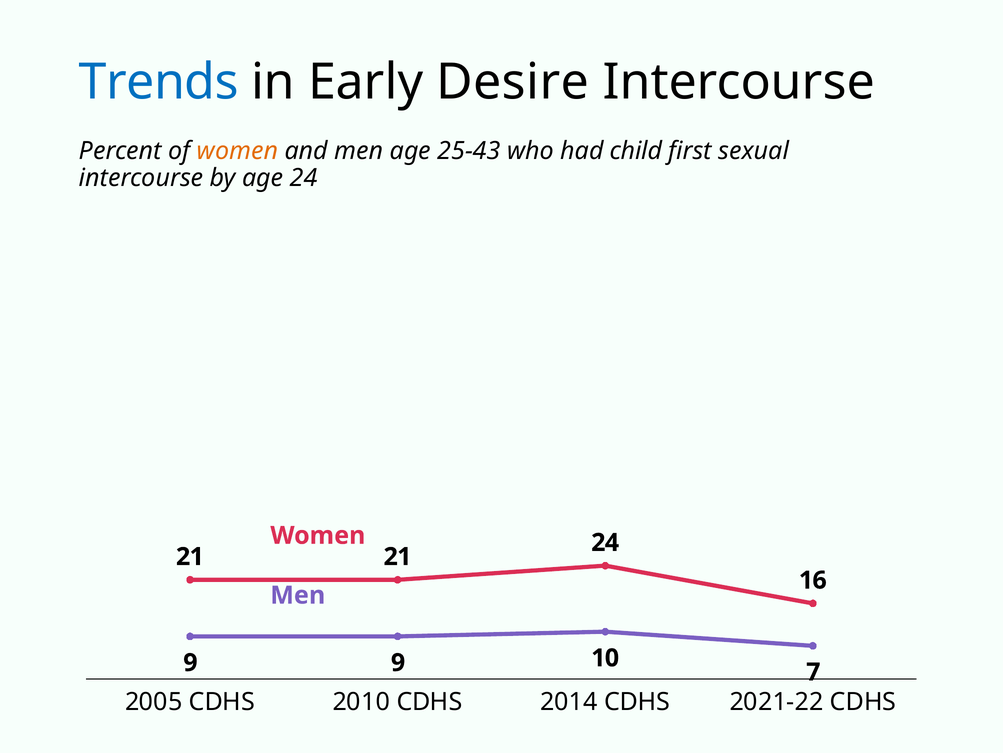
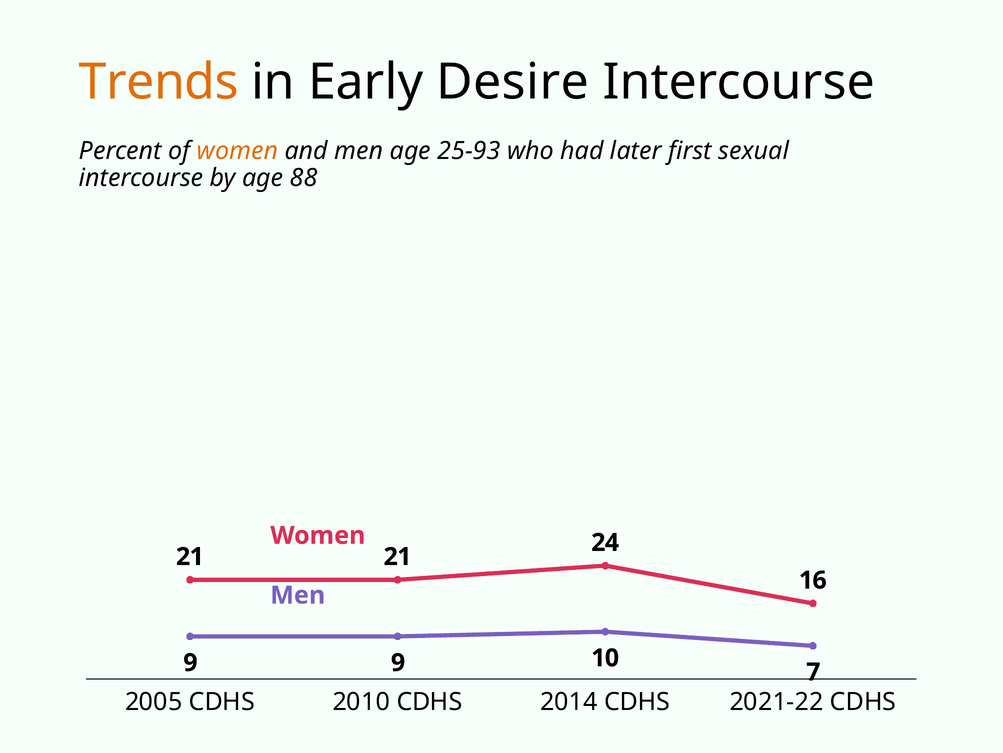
Trends colour: blue -> orange
25-43: 25-43 -> 25-93
child: child -> later
age 24: 24 -> 88
